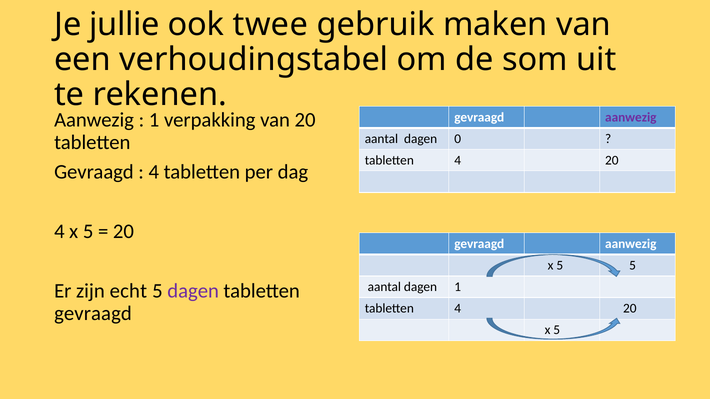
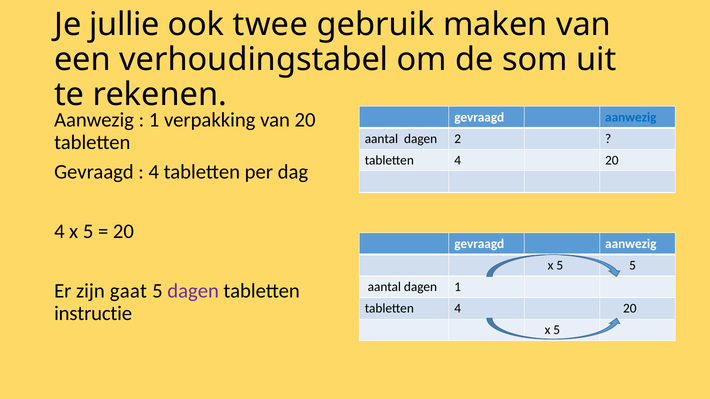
aanwezig at (631, 117) colour: purple -> blue
0: 0 -> 2
echt: echt -> gaat
gevraagd at (93, 314): gevraagd -> instructie
